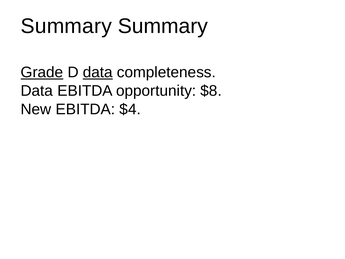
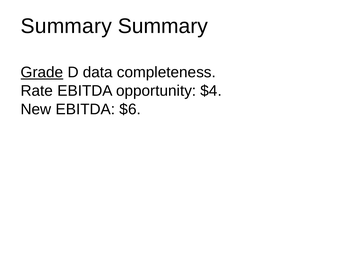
data at (98, 72) underline: present -> none
Data at (37, 91): Data -> Rate
$8: $8 -> $4
$4: $4 -> $6
